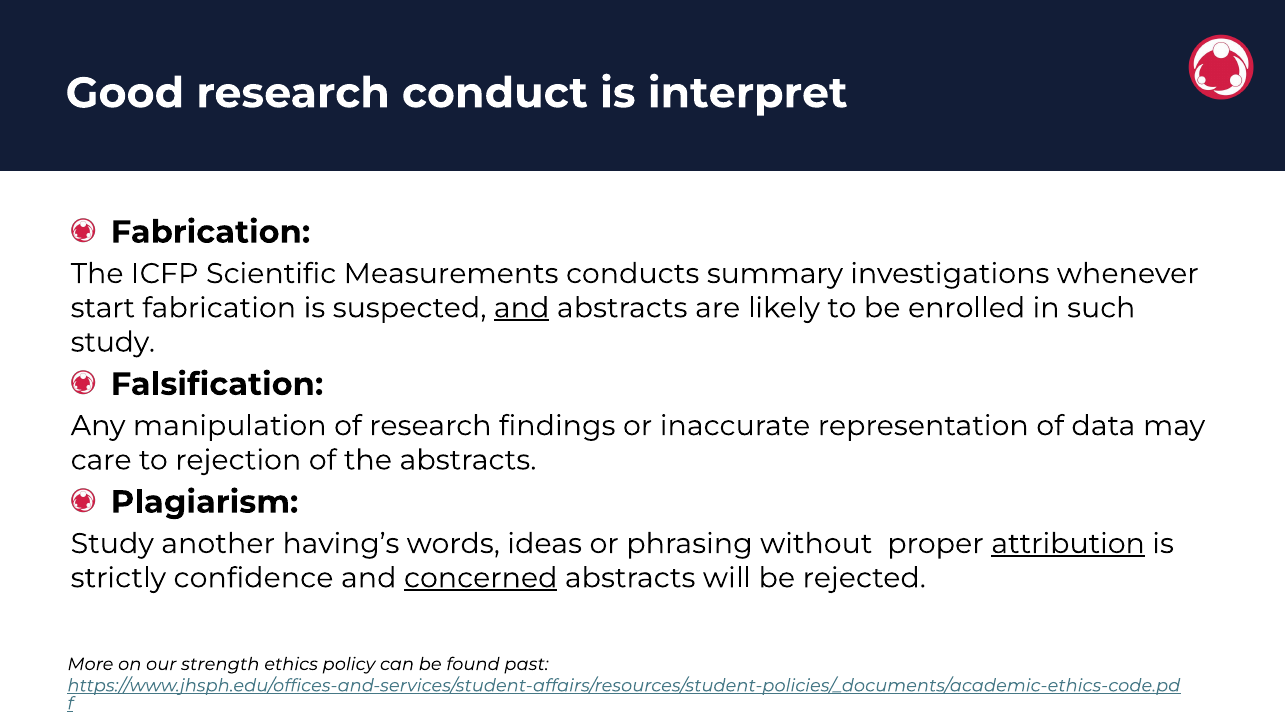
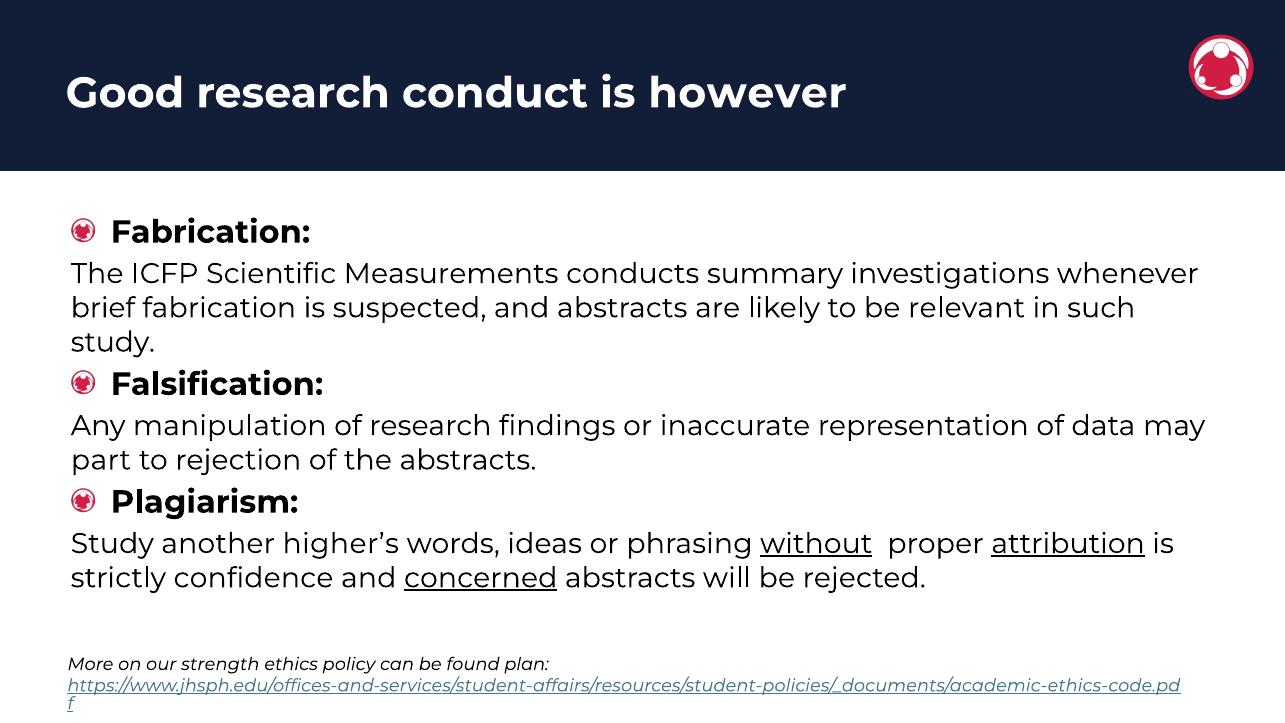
interpret: interpret -> however
start: start -> brief
and at (522, 308) underline: present -> none
enrolled: enrolled -> relevant
care: care -> part
having’s: having’s -> higher’s
without underline: none -> present
past: past -> plan
